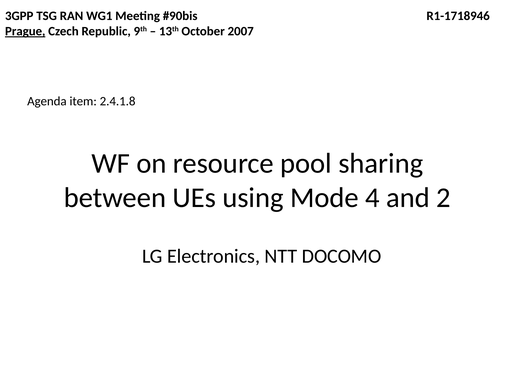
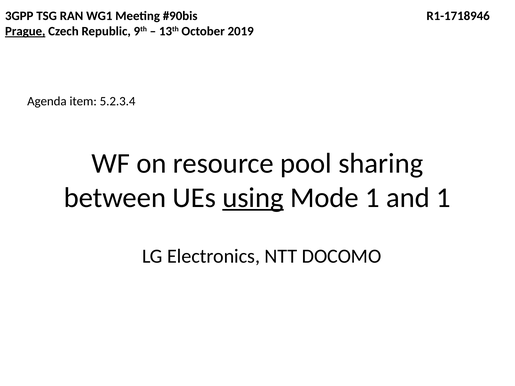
2007: 2007 -> 2019
2.4.1.8: 2.4.1.8 -> 5.2.3.4
using underline: none -> present
Mode 4: 4 -> 1
and 2: 2 -> 1
